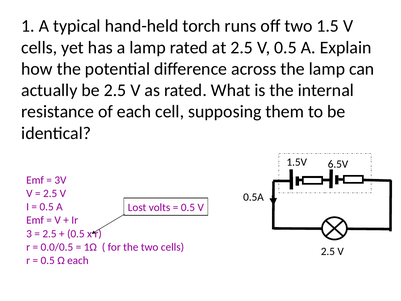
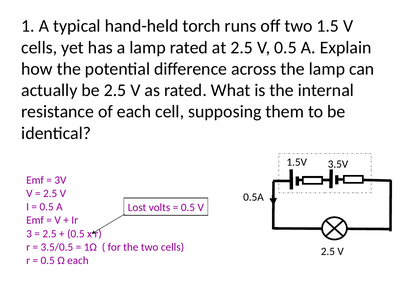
6.5V: 6.5V -> 3.5V
0.0/0.5: 0.0/0.5 -> 3.5/0.5
